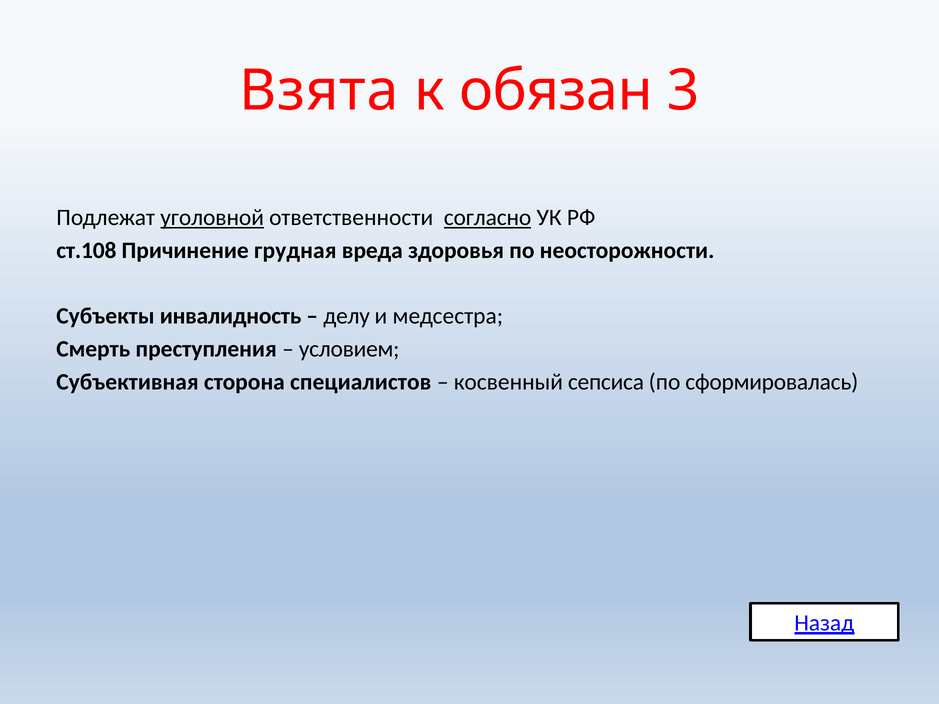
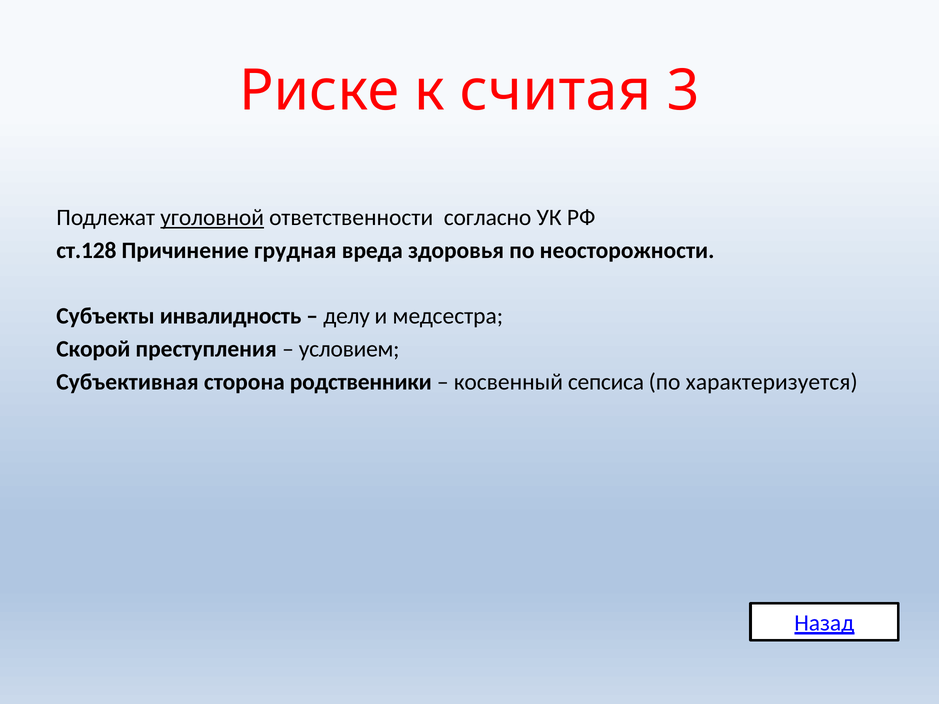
Взята: Взята -> Риске
обязан: обязан -> считая
согласно underline: present -> none
ст.108: ст.108 -> ст.128
Смерть: Смерть -> Скорой
специалистов: специалистов -> родственники
сформировалась: сформировалась -> характеризуется
